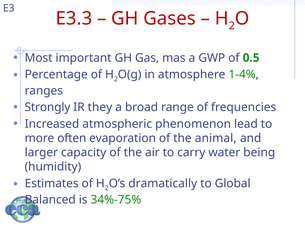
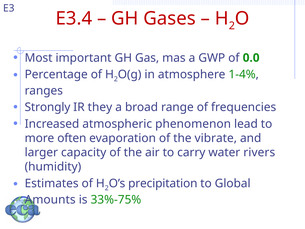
E3.3: E3.3 -> E3.4
0.5: 0.5 -> 0.0
animal: animal -> vibrate
being: being -> rivers
dramatically: dramatically -> precipitation
Balanced: Balanced -> Amounts
34%-75%: 34%-75% -> 33%-75%
